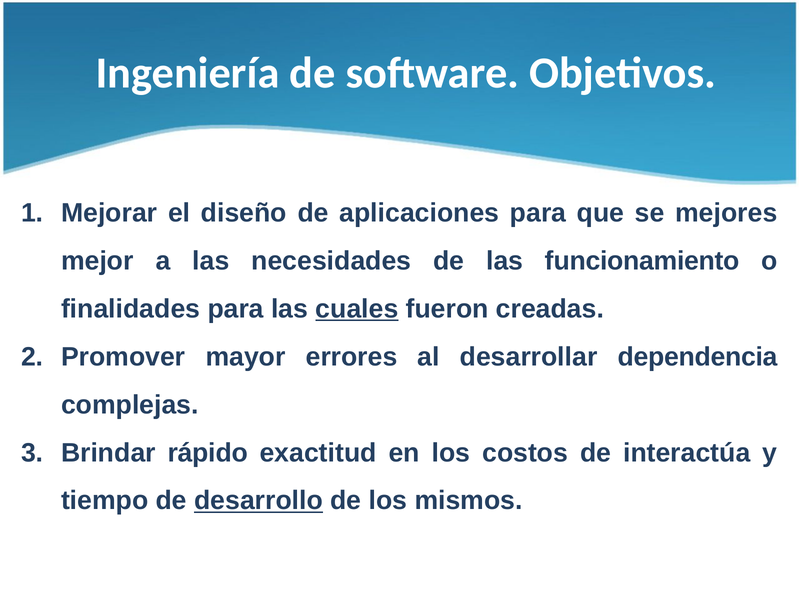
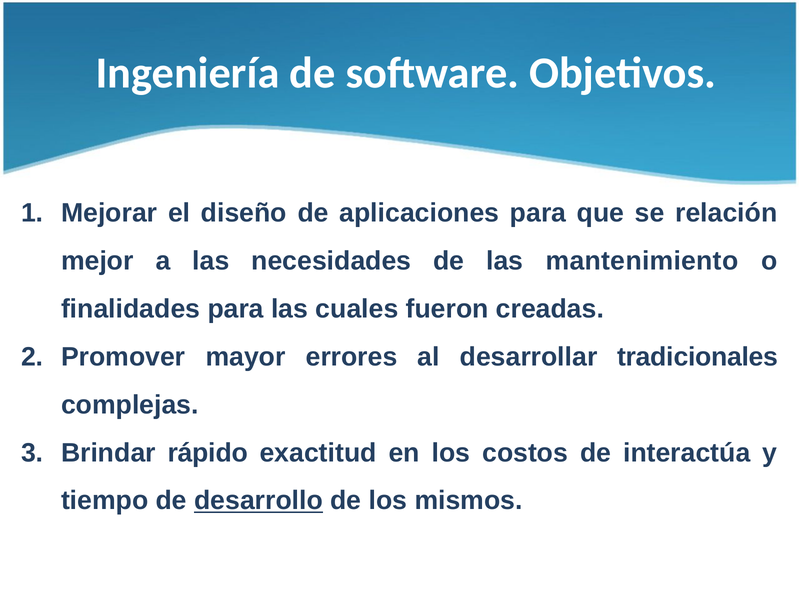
mejores: mejores -> relación
funcionamiento: funcionamiento -> mantenimiento
cuales underline: present -> none
dependencia: dependencia -> tradicionales
